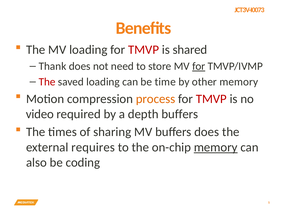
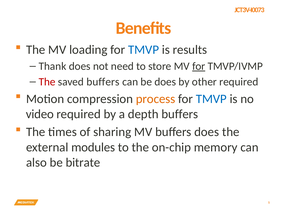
TMVP at (144, 50) colour: red -> blue
shared: shared -> results
saved loading: loading -> buffers
be time: time -> does
other memory: memory -> required
TMVP at (211, 99) colour: red -> blue
requires: requires -> modules
memory at (216, 147) underline: present -> none
coding: coding -> bitrate
